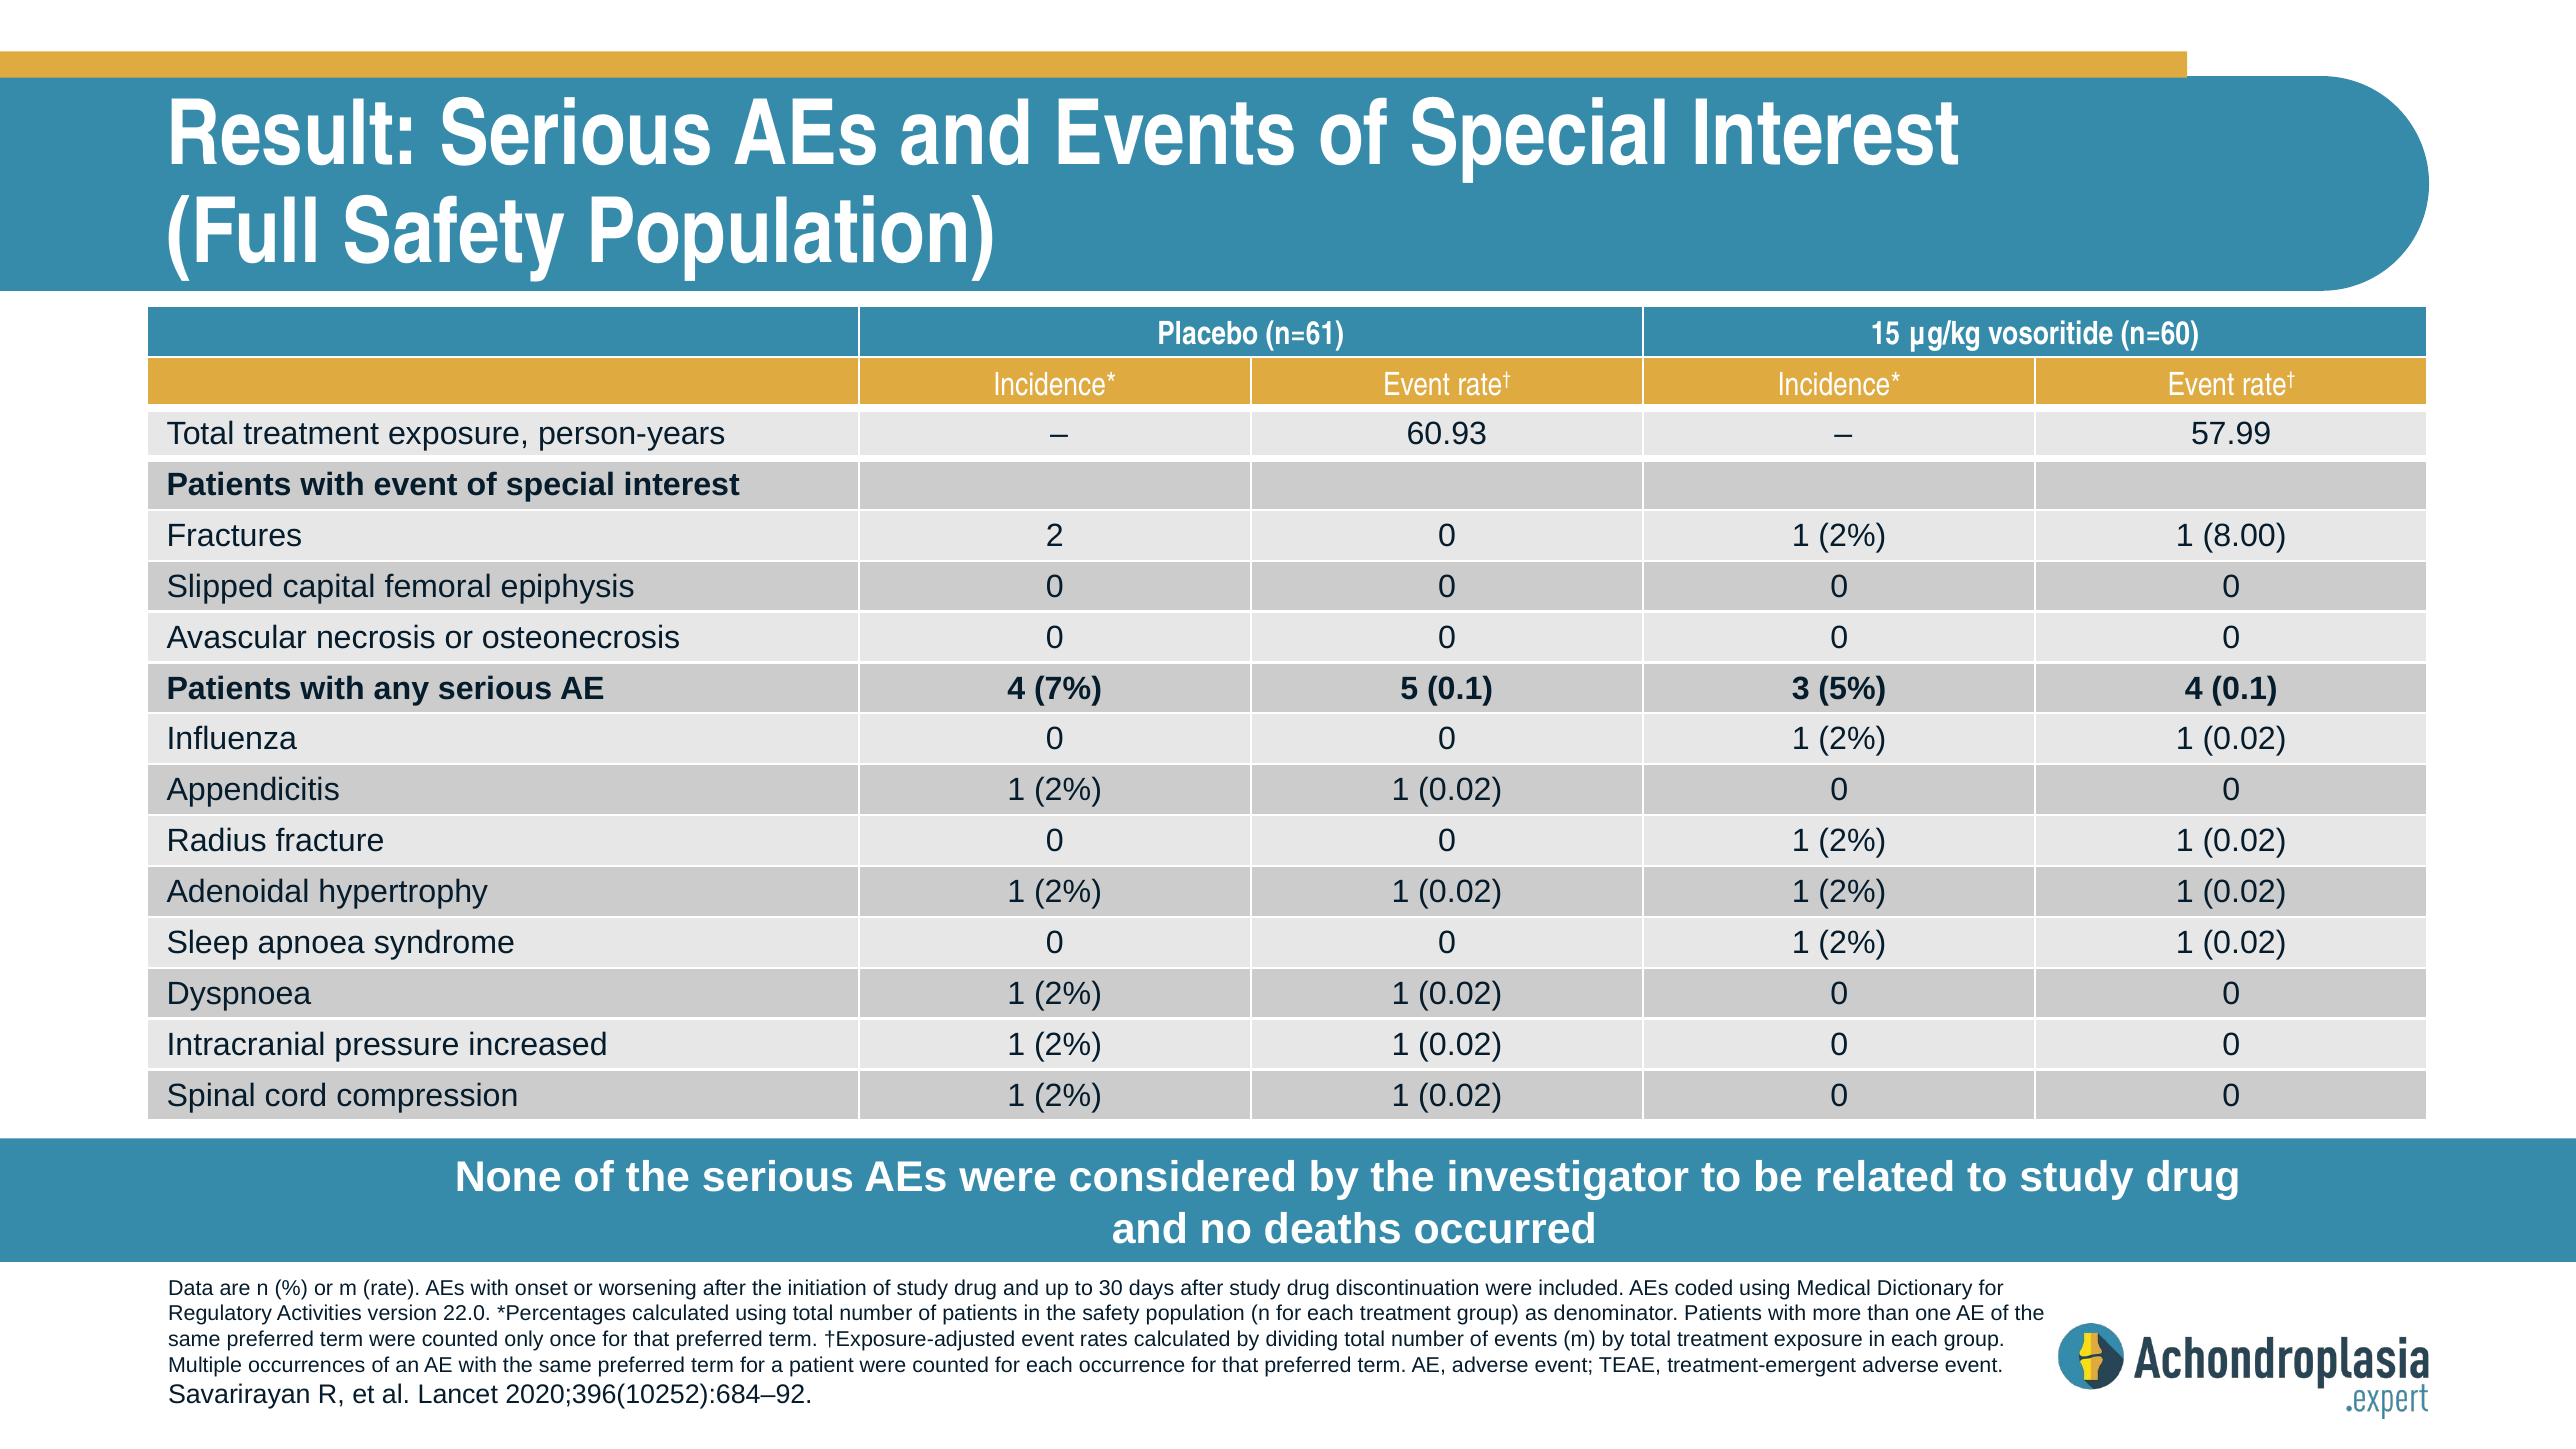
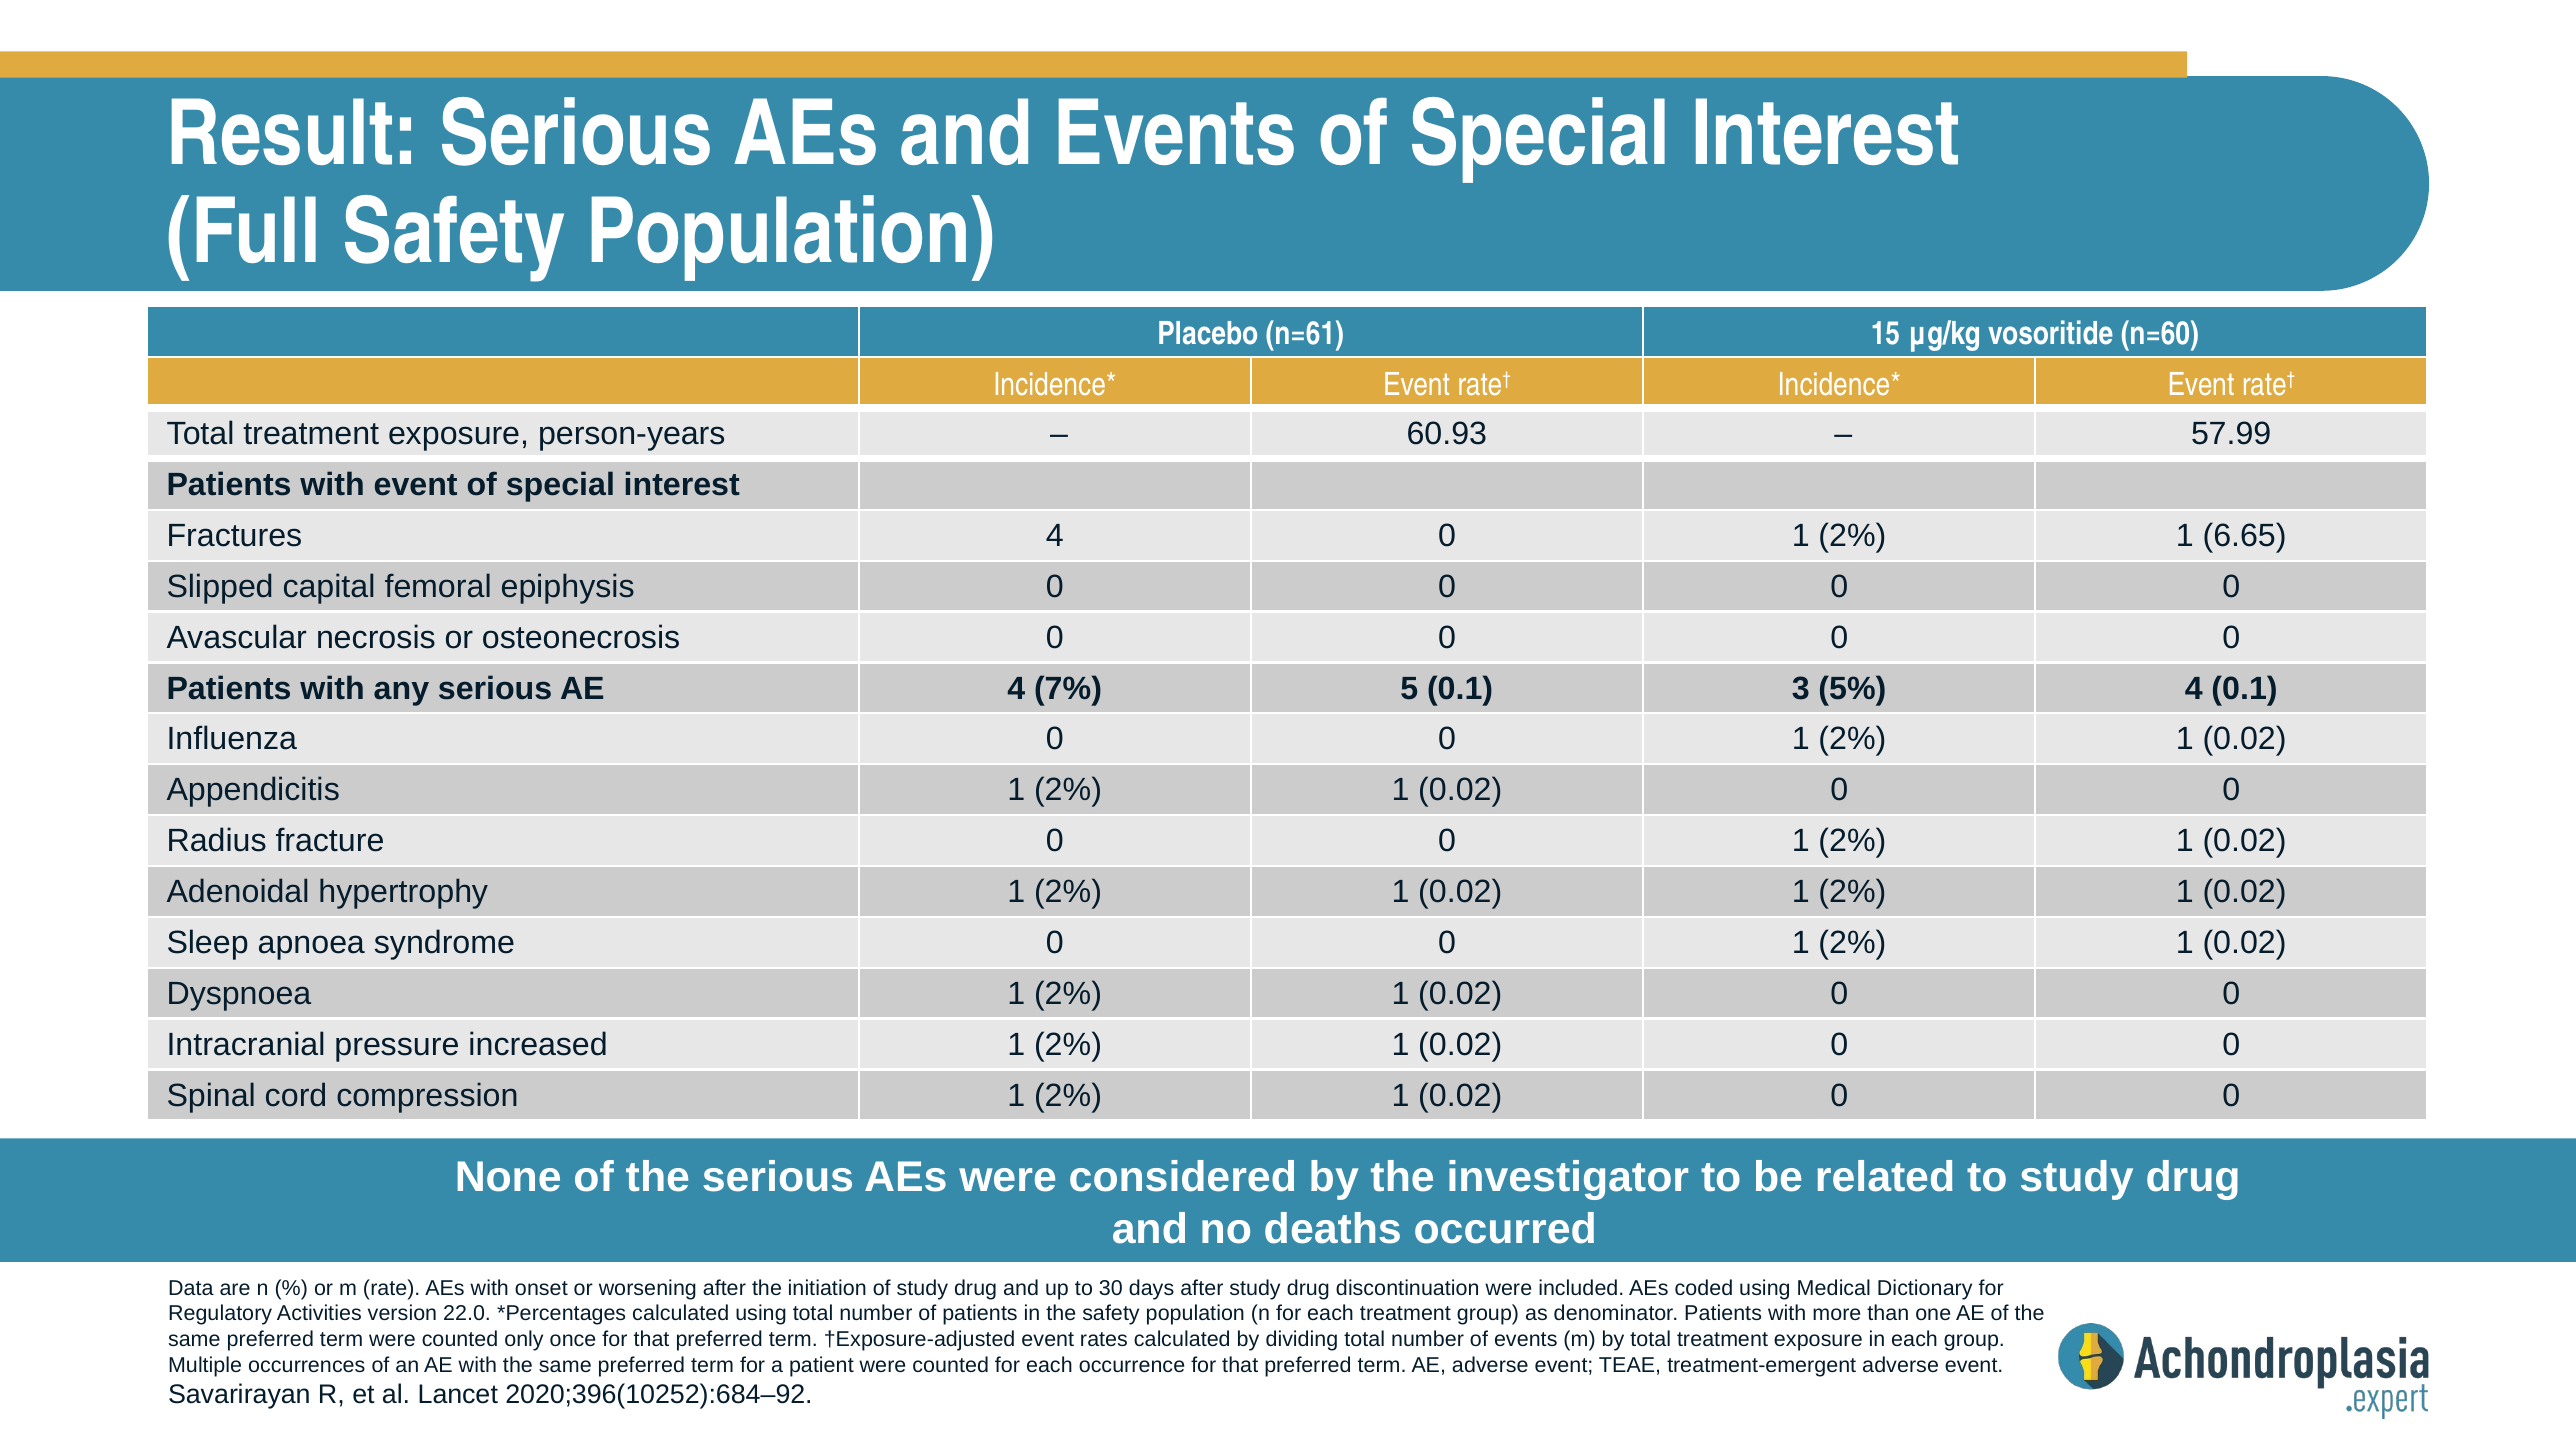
Fractures 2: 2 -> 4
8.00: 8.00 -> 6.65
